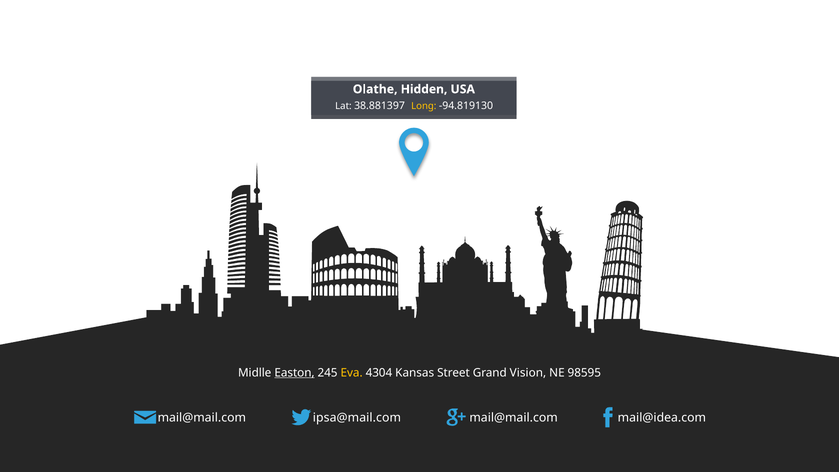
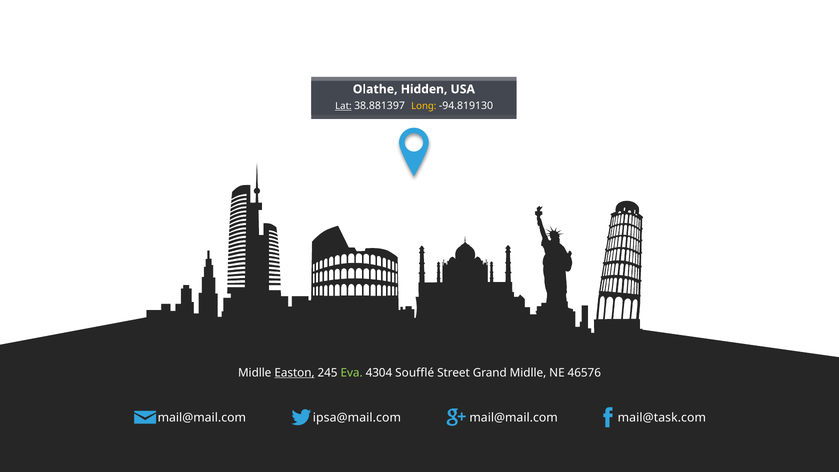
Lat underline: none -> present
Eva colour: yellow -> light green
Kansas: Kansas -> Soufflé
Grand Vision: Vision -> Midlle
98595: 98595 -> 46576
mail@idea.com: mail@idea.com -> mail@task.com
